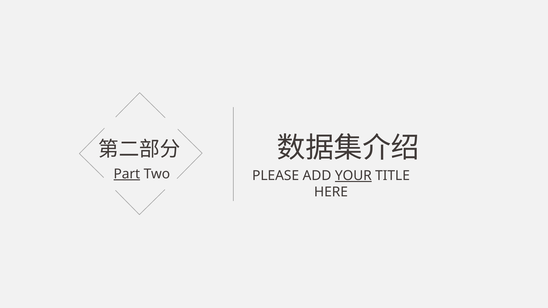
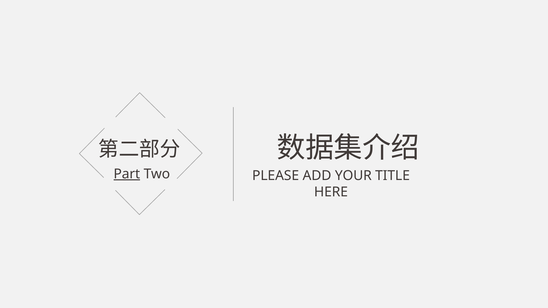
YOUR underline: present -> none
